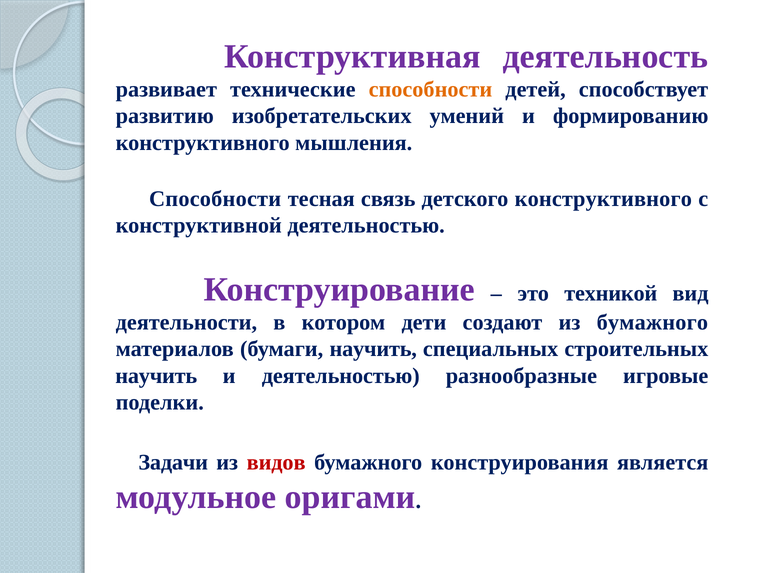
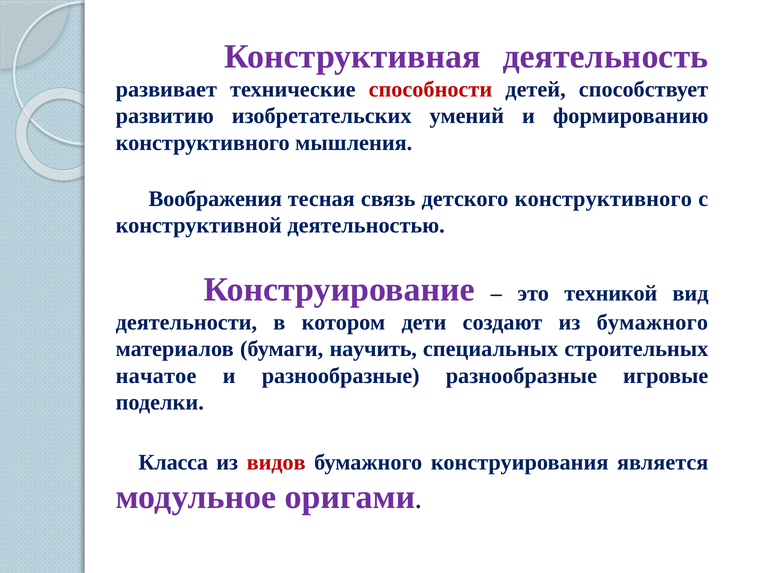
способности at (430, 89) colour: orange -> red
Способности at (215, 199): Способности -> Воображения
научить at (156, 376): научить -> начатое
и деятельностью: деятельностью -> разнообразные
Задачи: Задачи -> Класса
